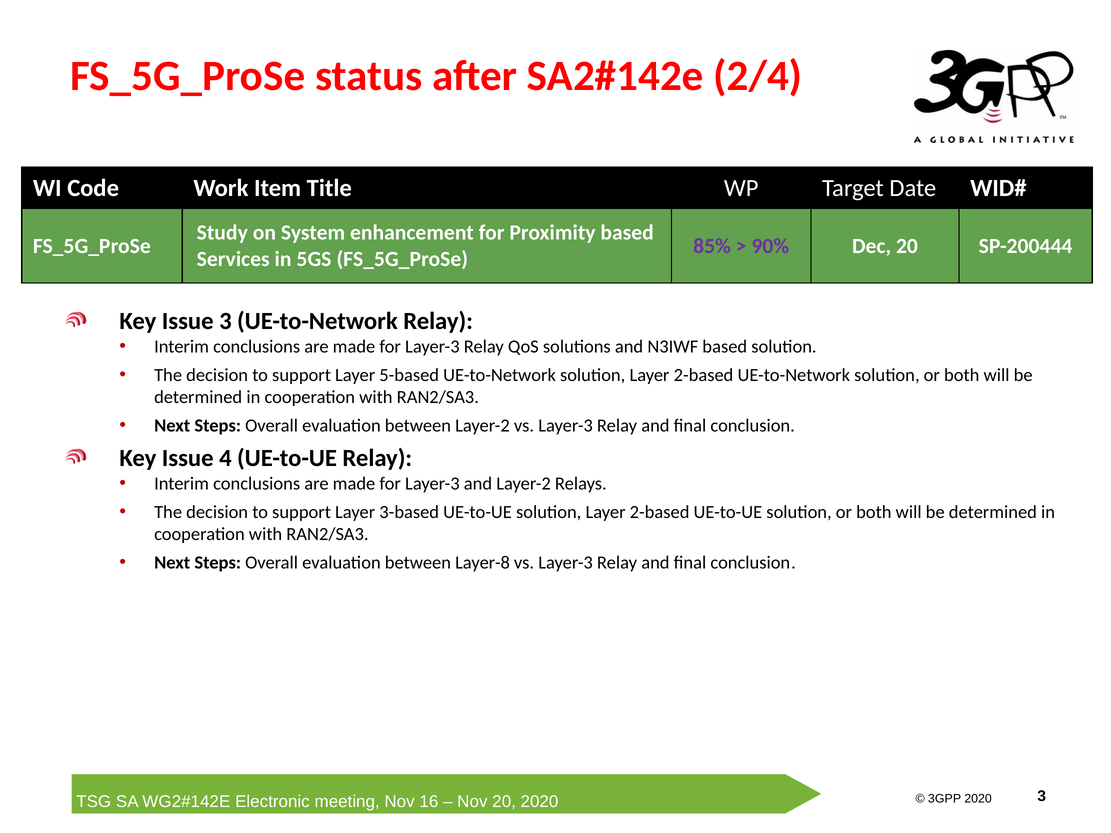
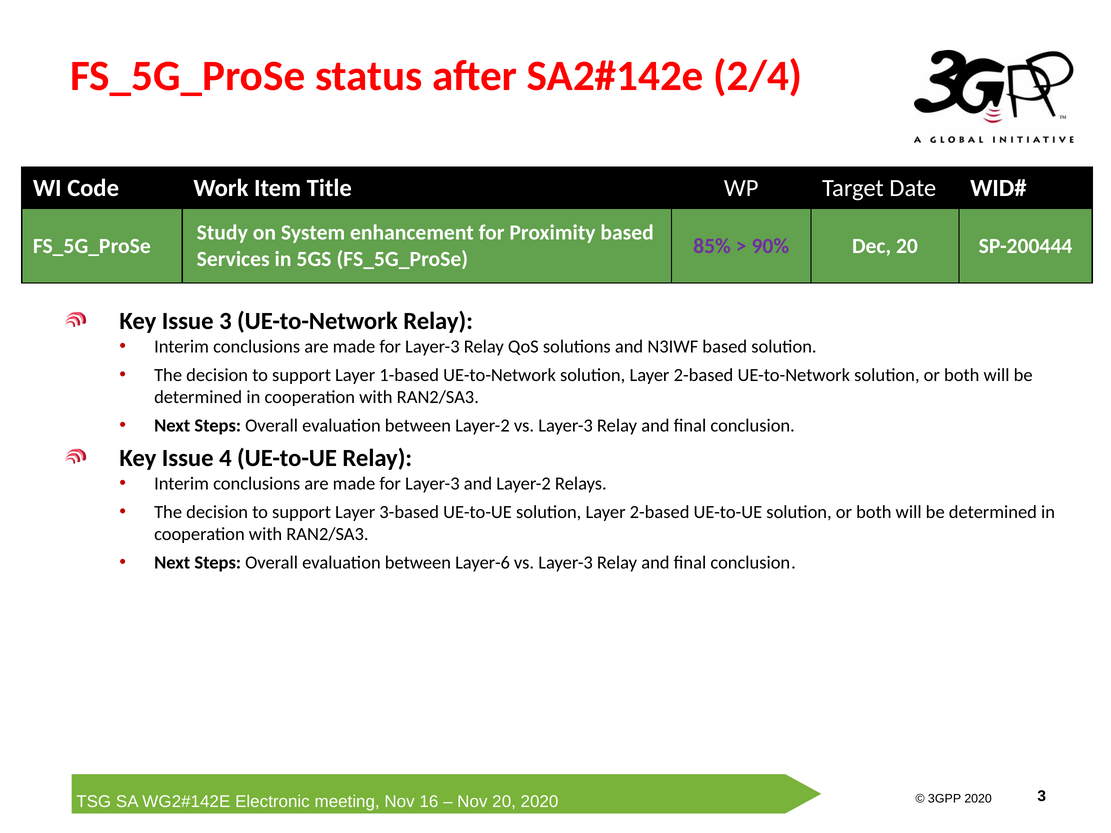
5-based: 5-based -> 1-based
Layer-8: Layer-8 -> Layer-6
